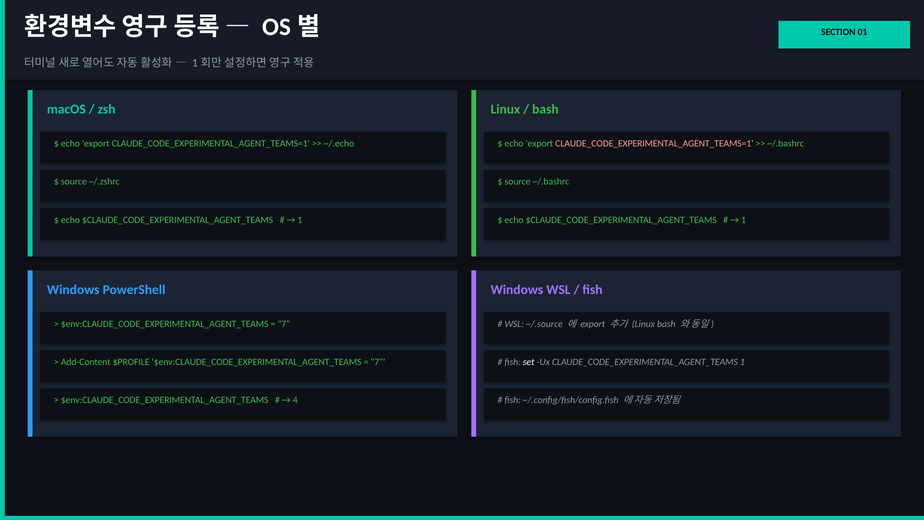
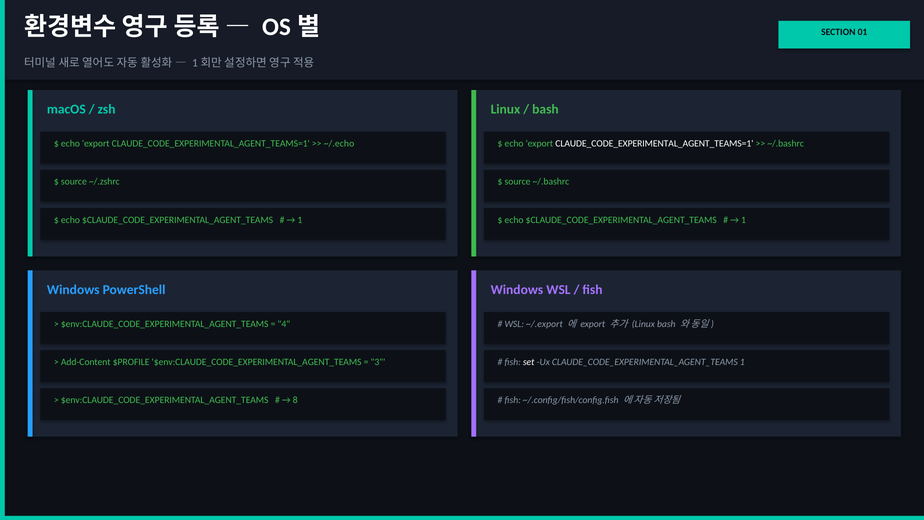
CLAUDE_CODE_EXPERIMENTAL_AGENT_TEAMS=1 at (654, 144) colour: pink -> white
7 at (284, 324): 7 -> 4
~/.source: ~/.source -> ~/.export
7 at (378, 362): 7 -> 3
4: 4 -> 8
